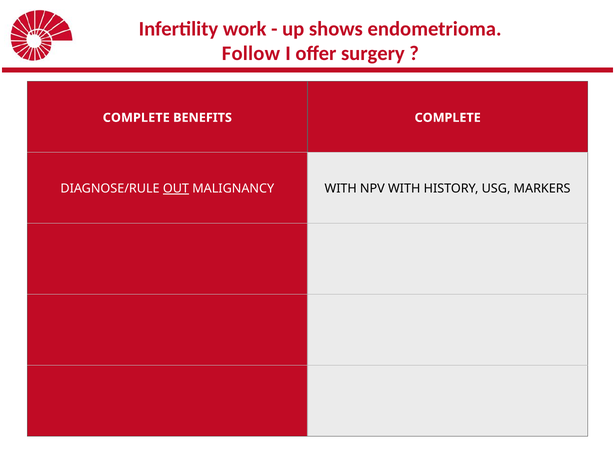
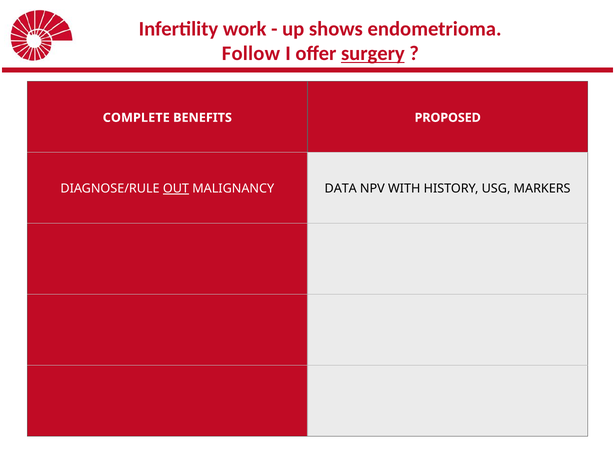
surgery underline: none -> present
BENEFITS COMPLETE: COMPLETE -> PROPOSED
MALIGNANCY WITH: WITH -> DATA
